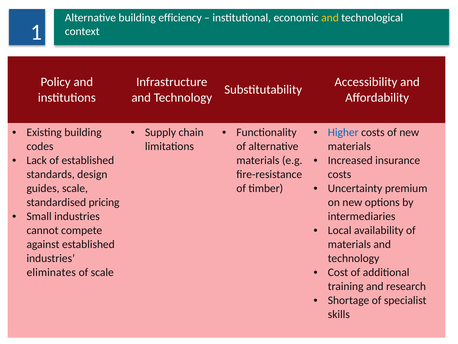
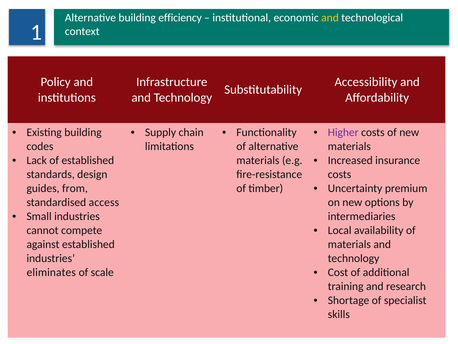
Higher colour: blue -> purple
guides scale: scale -> from
pricing: pricing -> access
